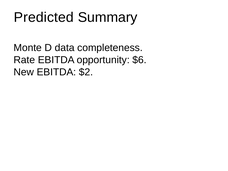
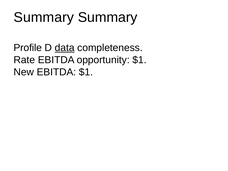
Predicted at (44, 17): Predicted -> Summary
Monte: Monte -> Profile
data underline: none -> present
opportunity $6: $6 -> $1
EBITDA $2: $2 -> $1
